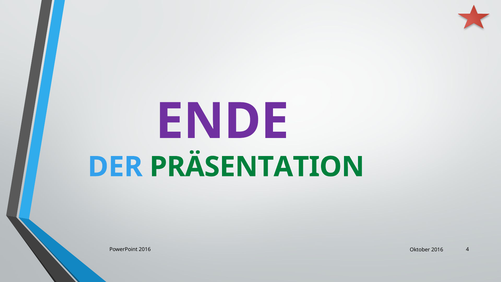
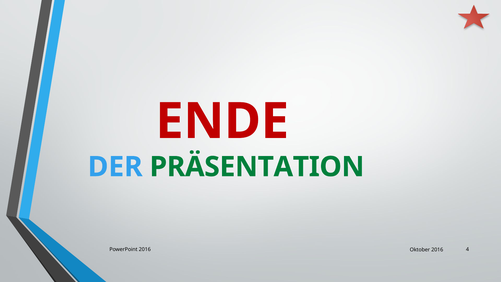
ENDE colour: purple -> red
